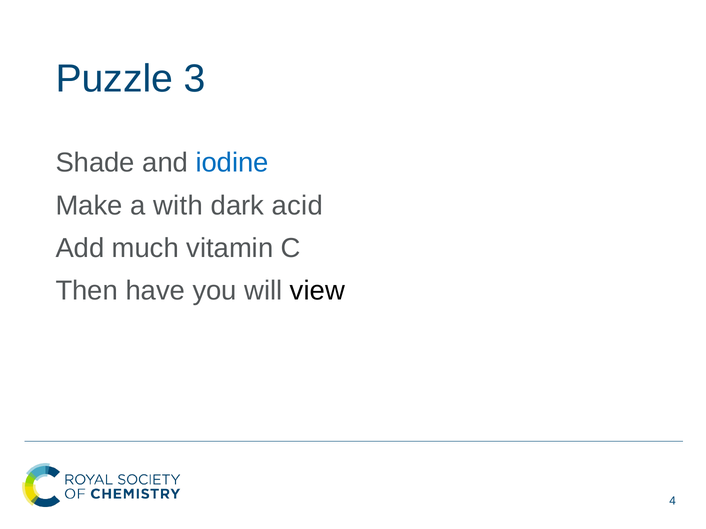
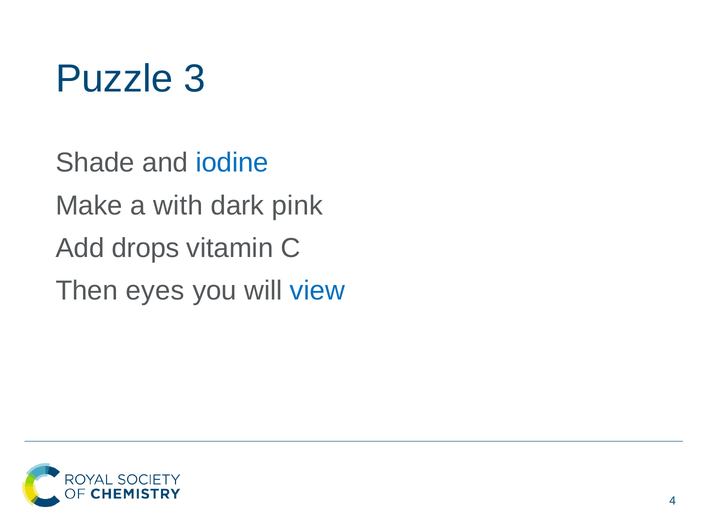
acid: acid -> pink
much: much -> drops
have: have -> eyes
view colour: black -> blue
